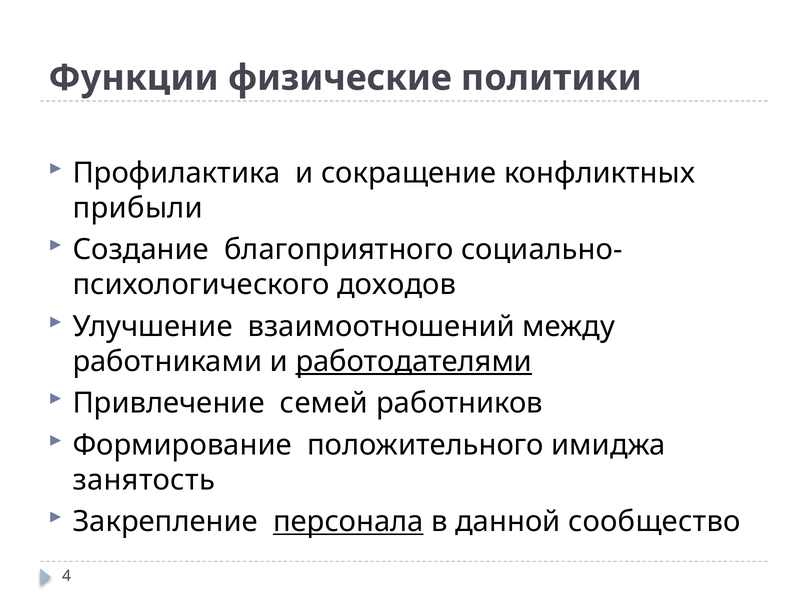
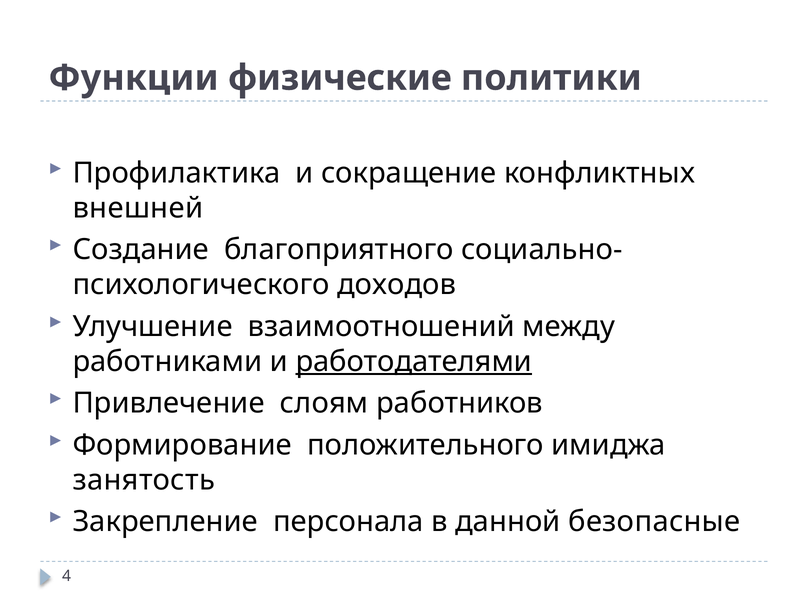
прибыли: прибыли -> внешней
семей: семей -> слоям
персонала underline: present -> none
сообщество: сообщество -> безопасные
